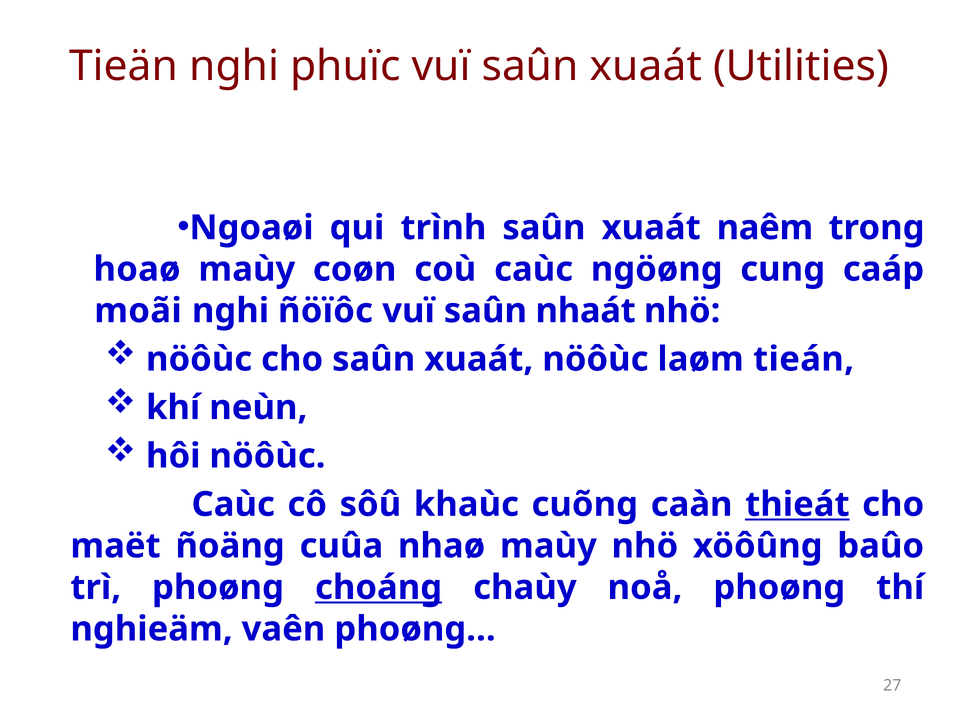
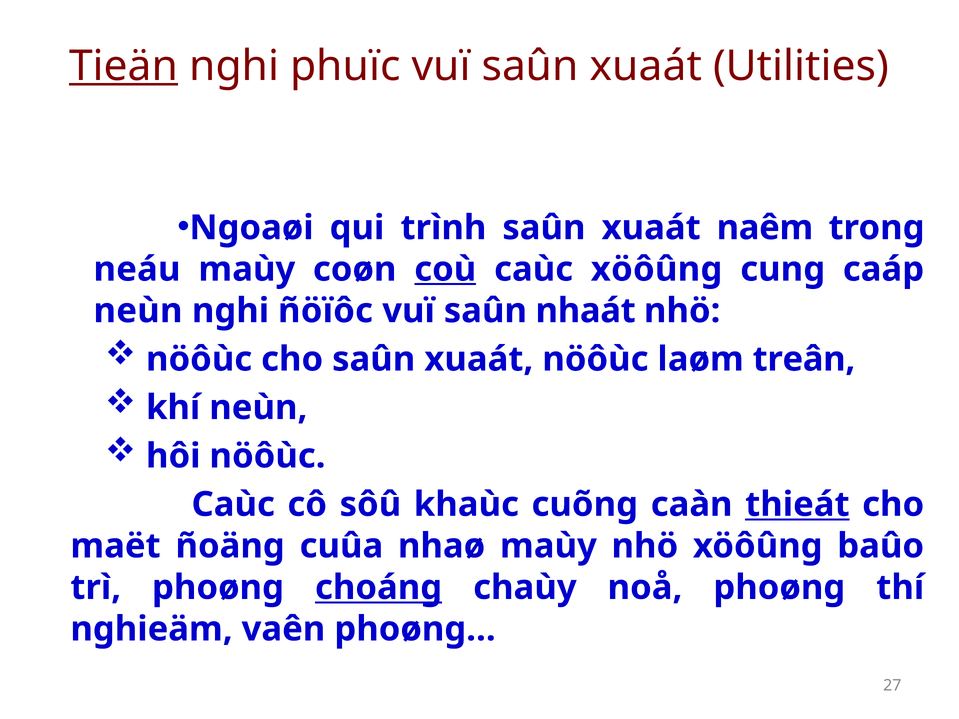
Tieän underline: none -> present
hoaø: hoaø -> neáu
coù underline: none -> present
caùc ngöøng: ngöøng -> xöôûng
moãi at (138, 311): moãi -> neùn
tieán: tieán -> treân
